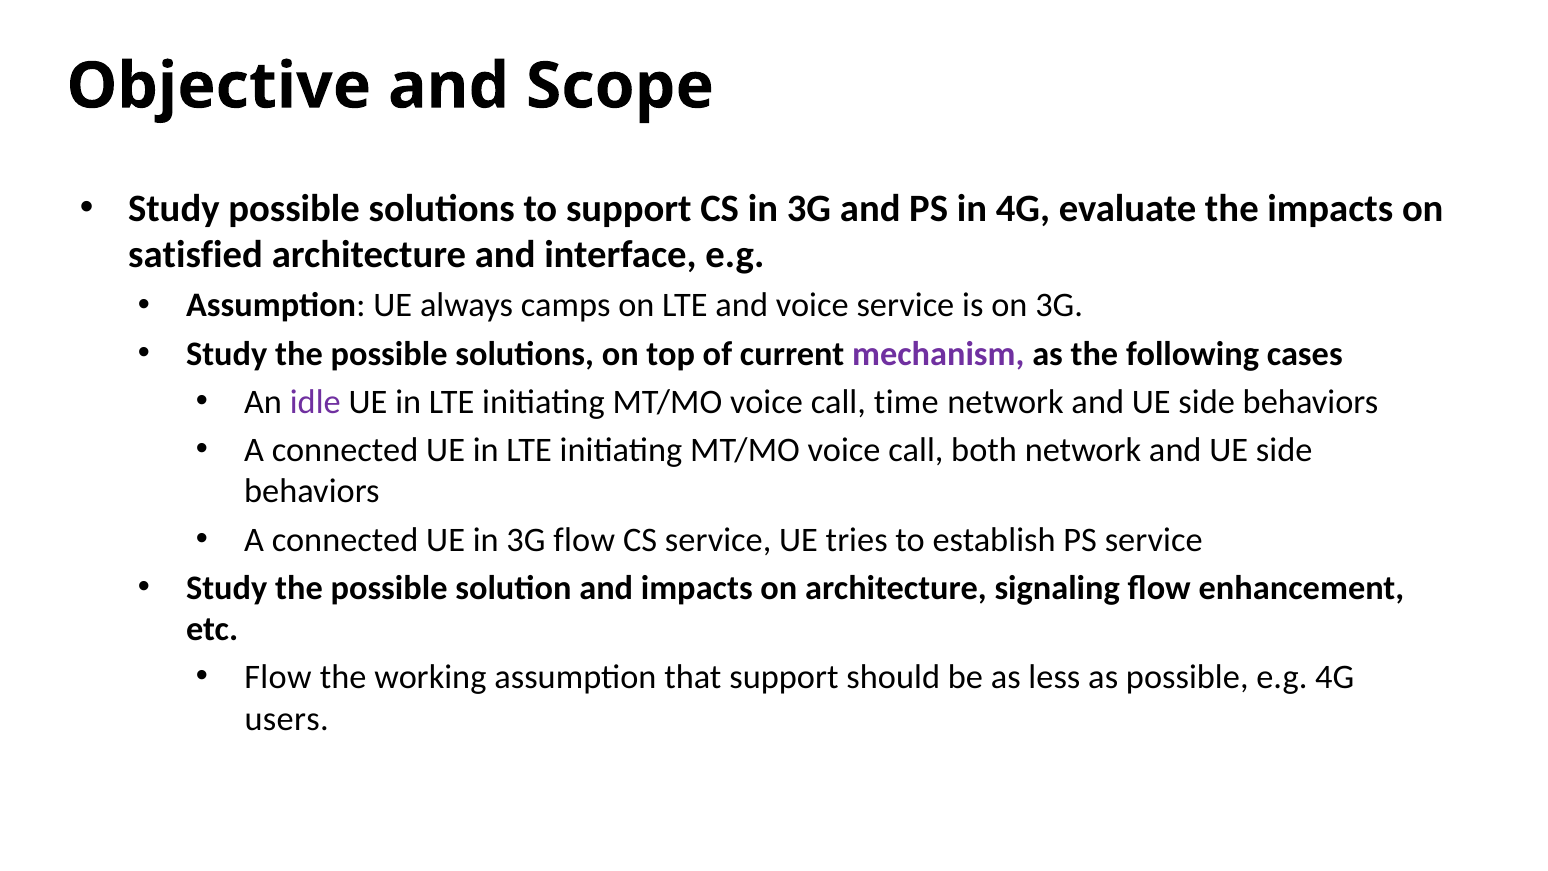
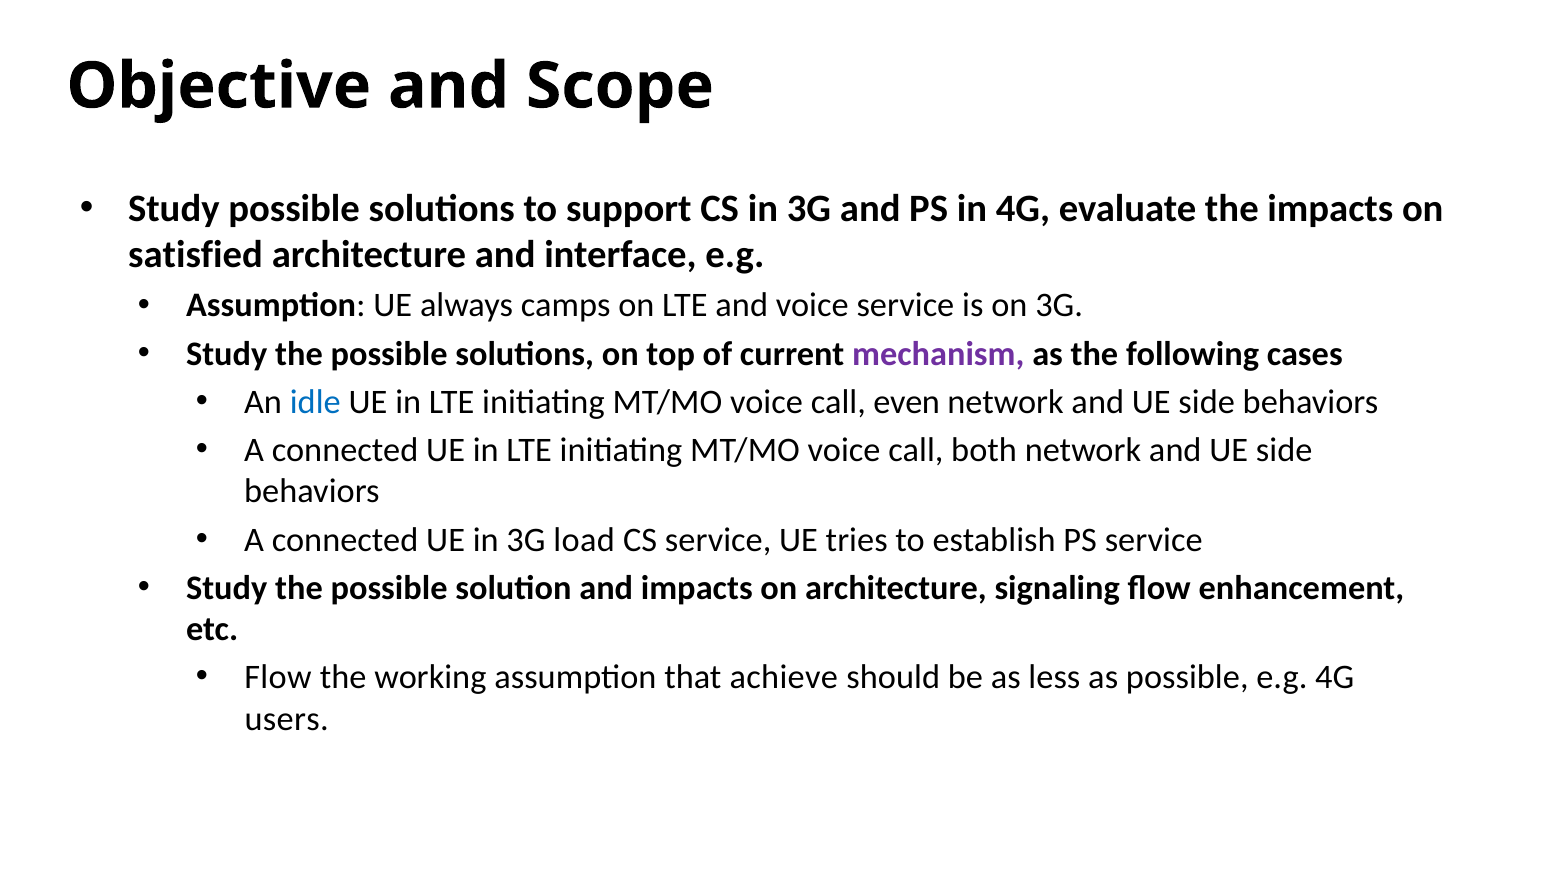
idle colour: purple -> blue
time: time -> even
3G flow: flow -> load
that support: support -> achieve
